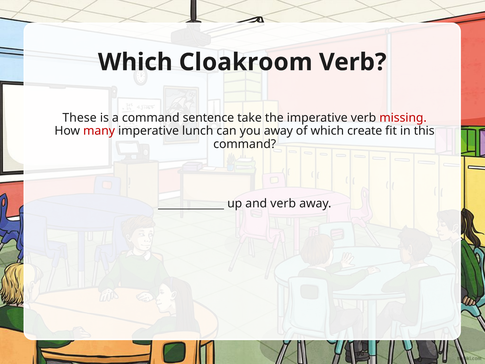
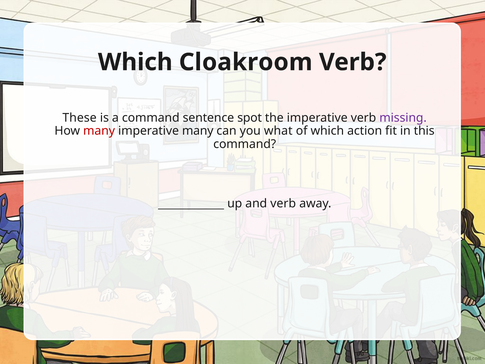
take: take -> spot
missing colour: red -> purple
imperative lunch: lunch -> many
you away: away -> what
create: create -> action
